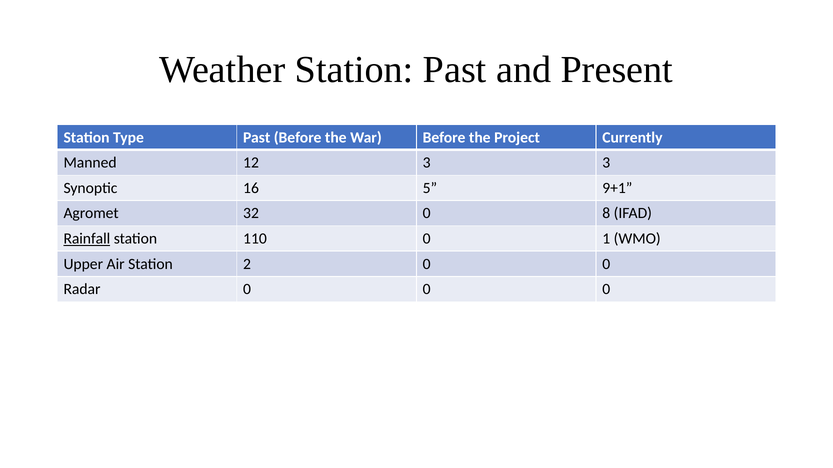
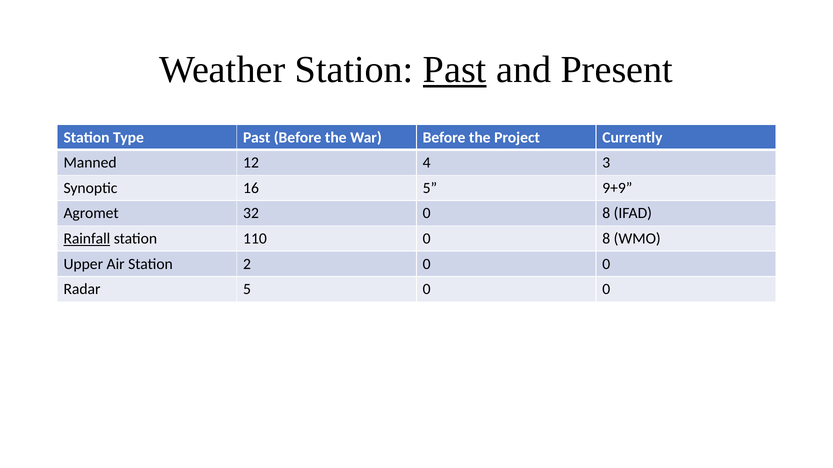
Past at (455, 70) underline: none -> present
12 3: 3 -> 4
9+1: 9+1 -> 9+9
110 0 1: 1 -> 8
Radar 0: 0 -> 5
